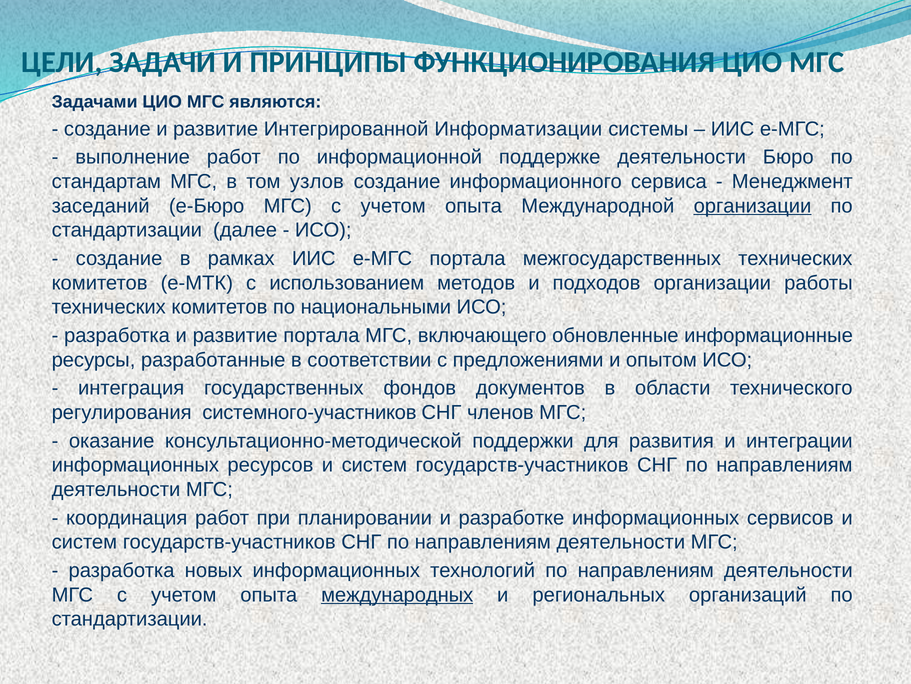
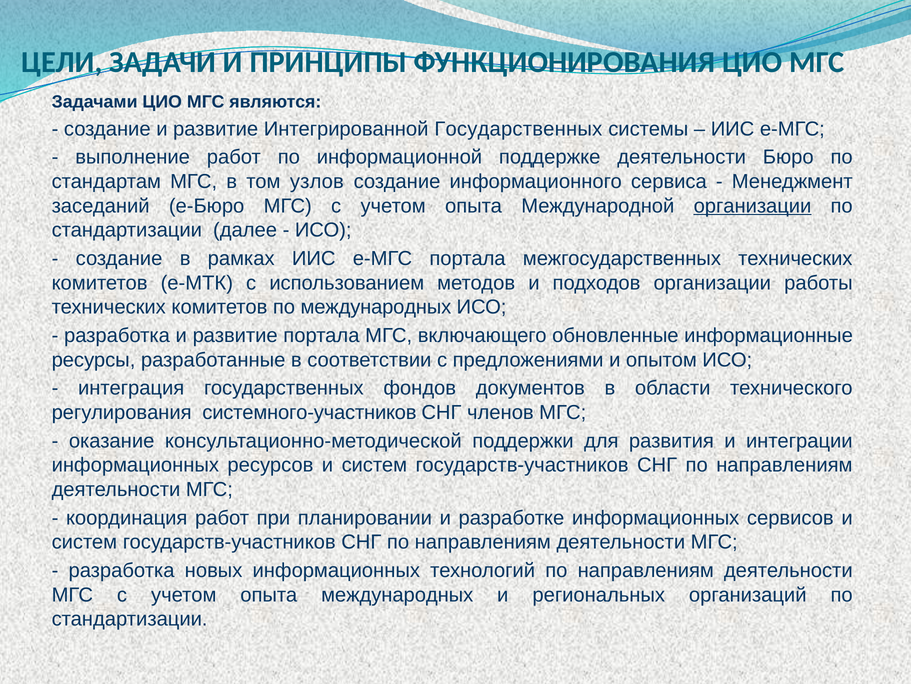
Интегрированной Информатизации: Информатизации -> Государственных
по национальными: национальными -> международных
международных at (397, 594) underline: present -> none
